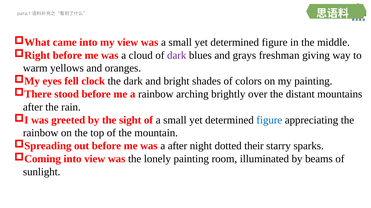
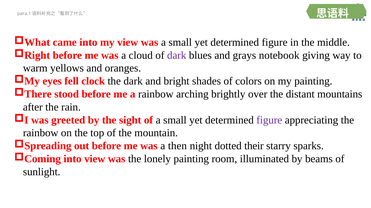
freshman: freshman -> notebook
figure at (269, 120) colour: blue -> purple
a after: after -> then
